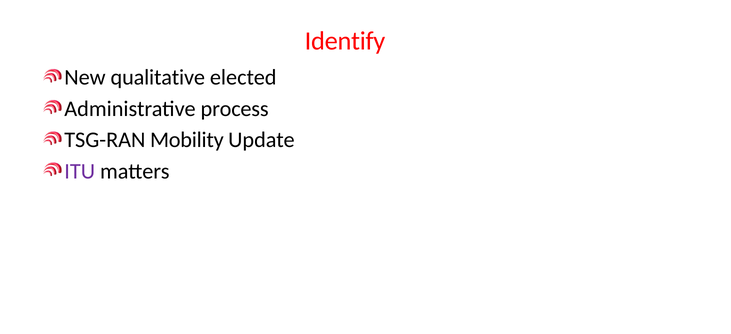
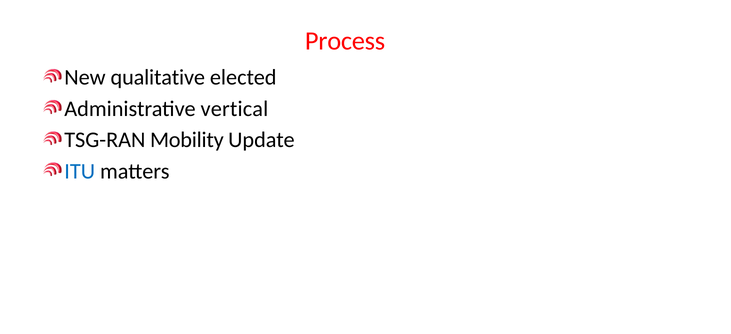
Identify: Identify -> Process
process: process -> vertical
ITU colour: purple -> blue
